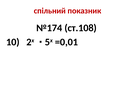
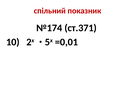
ст.108: ст.108 -> ст.371
